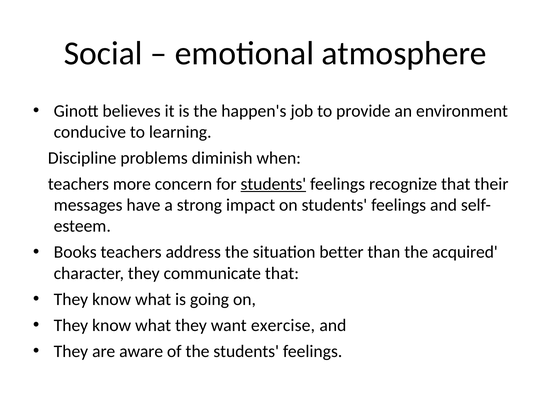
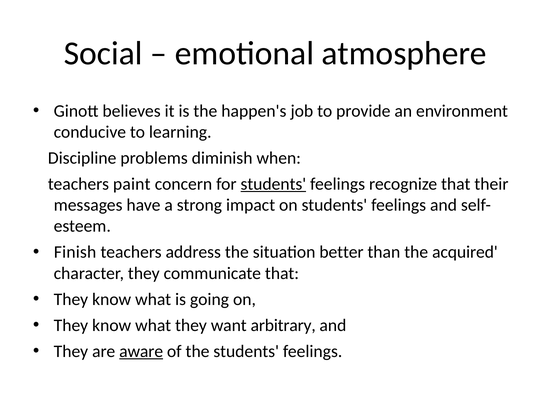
more: more -> paint
Books: Books -> Finish
exercise: exercise -> arbitrary
aware underline: none -> present
